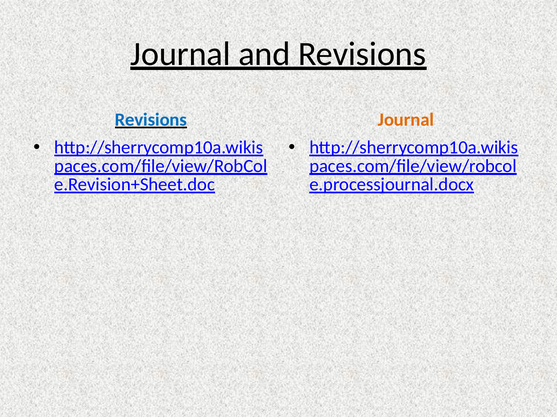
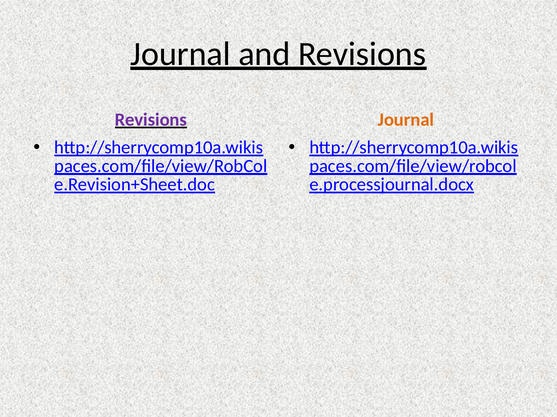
Revisions at (151, 120) colour: blue -> purple
